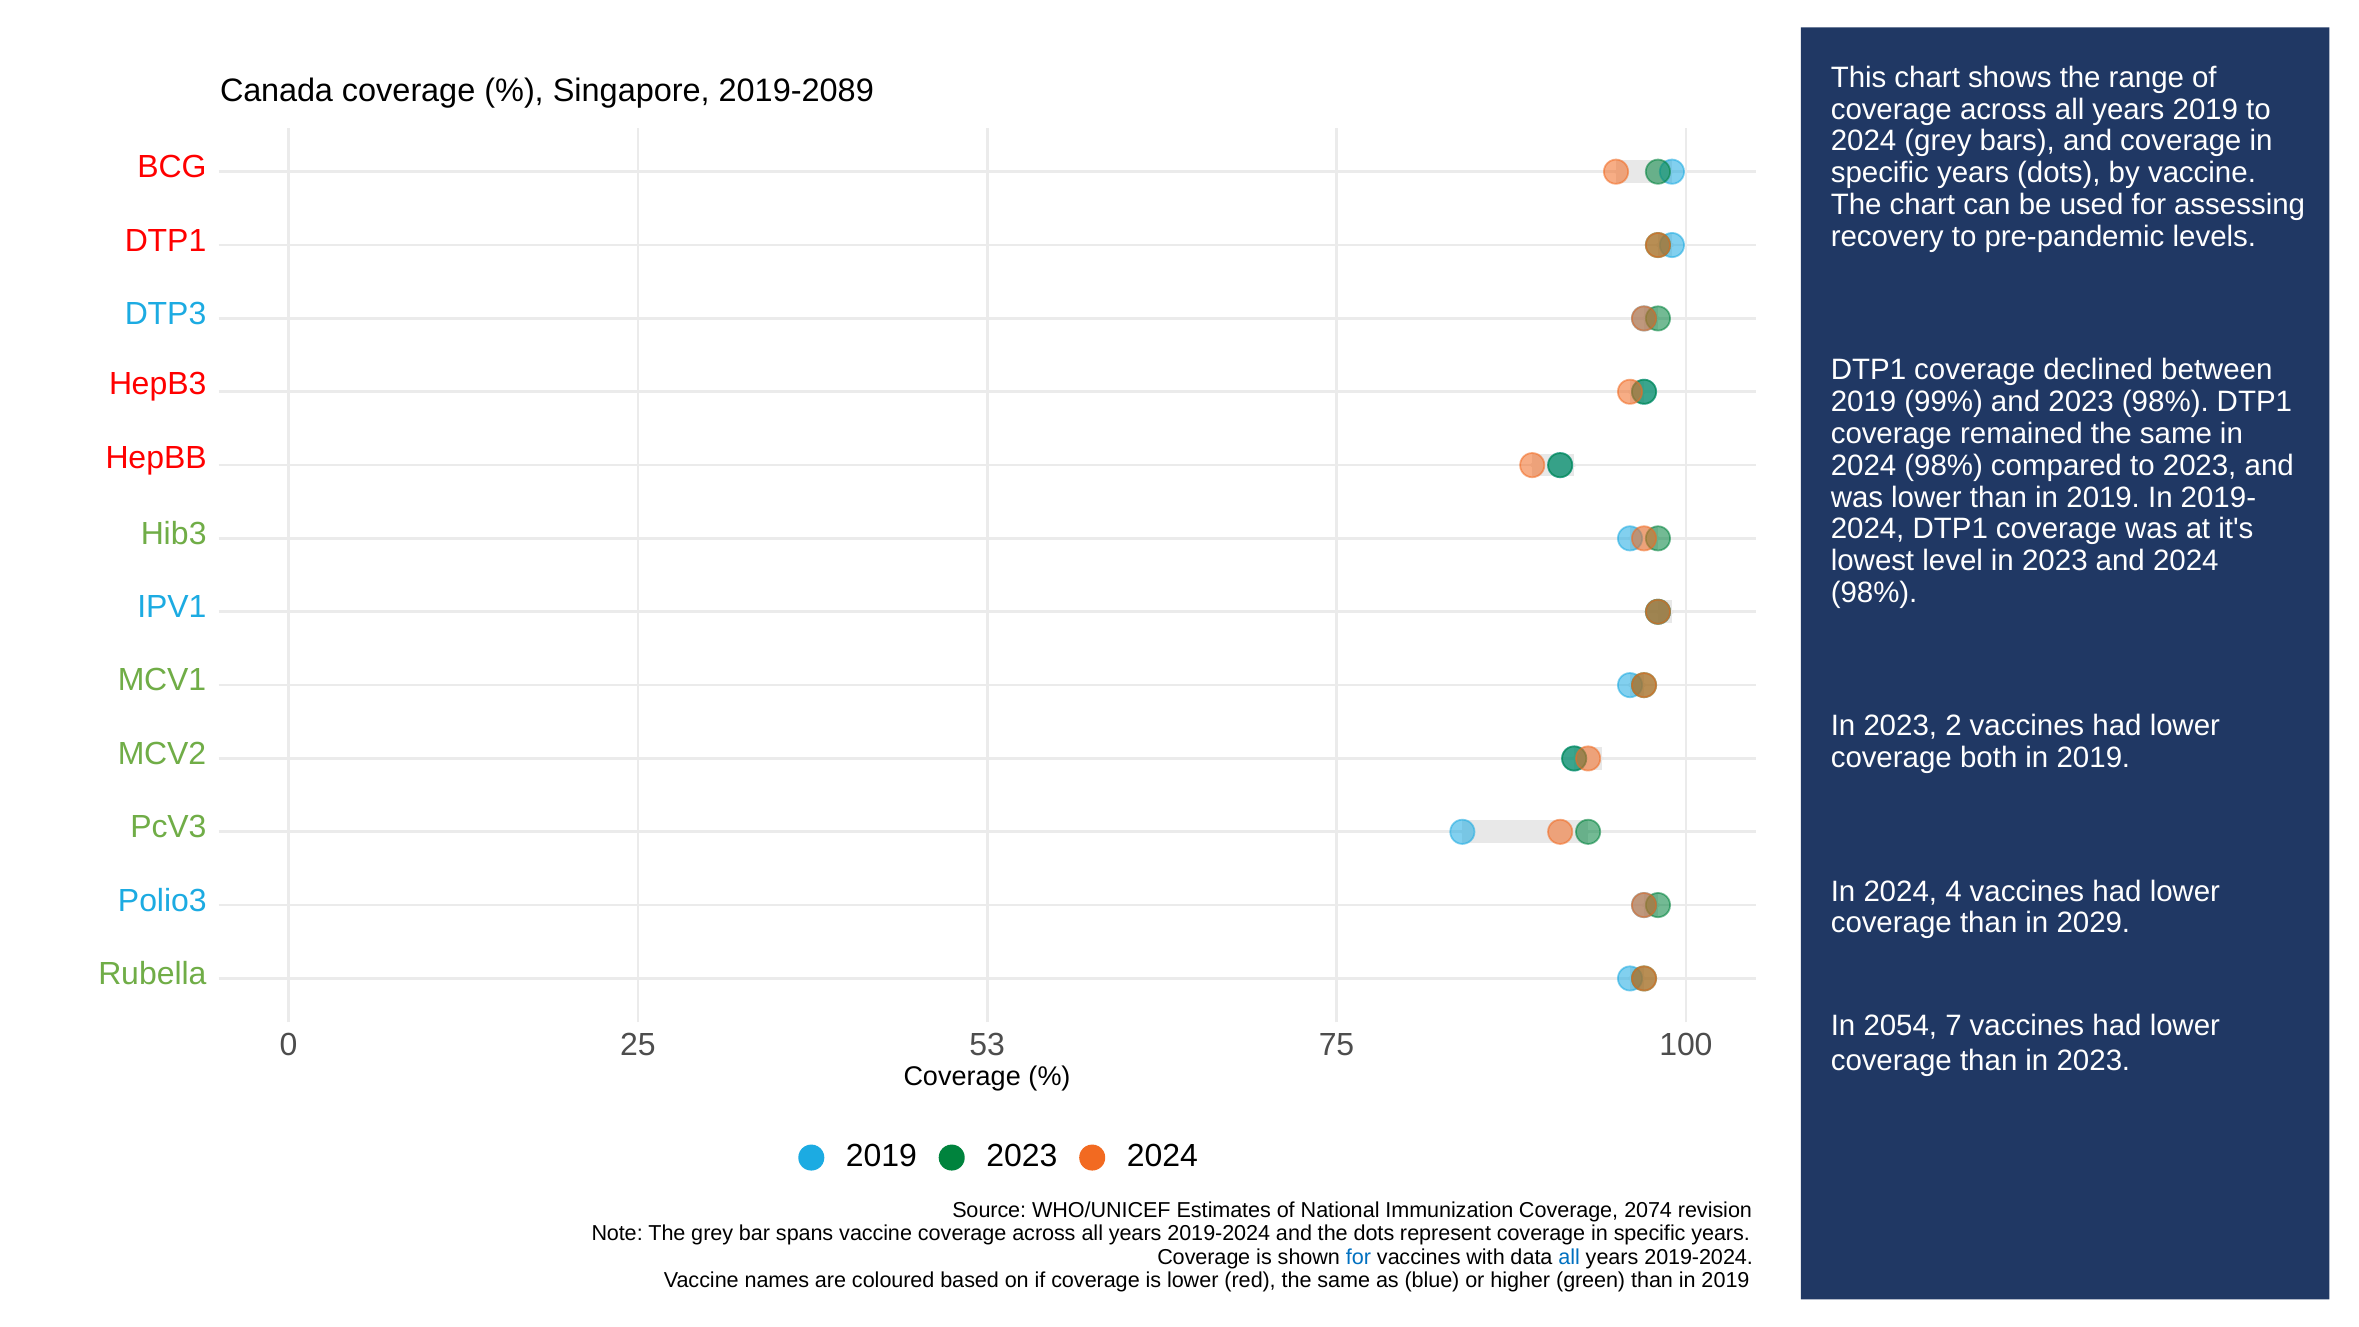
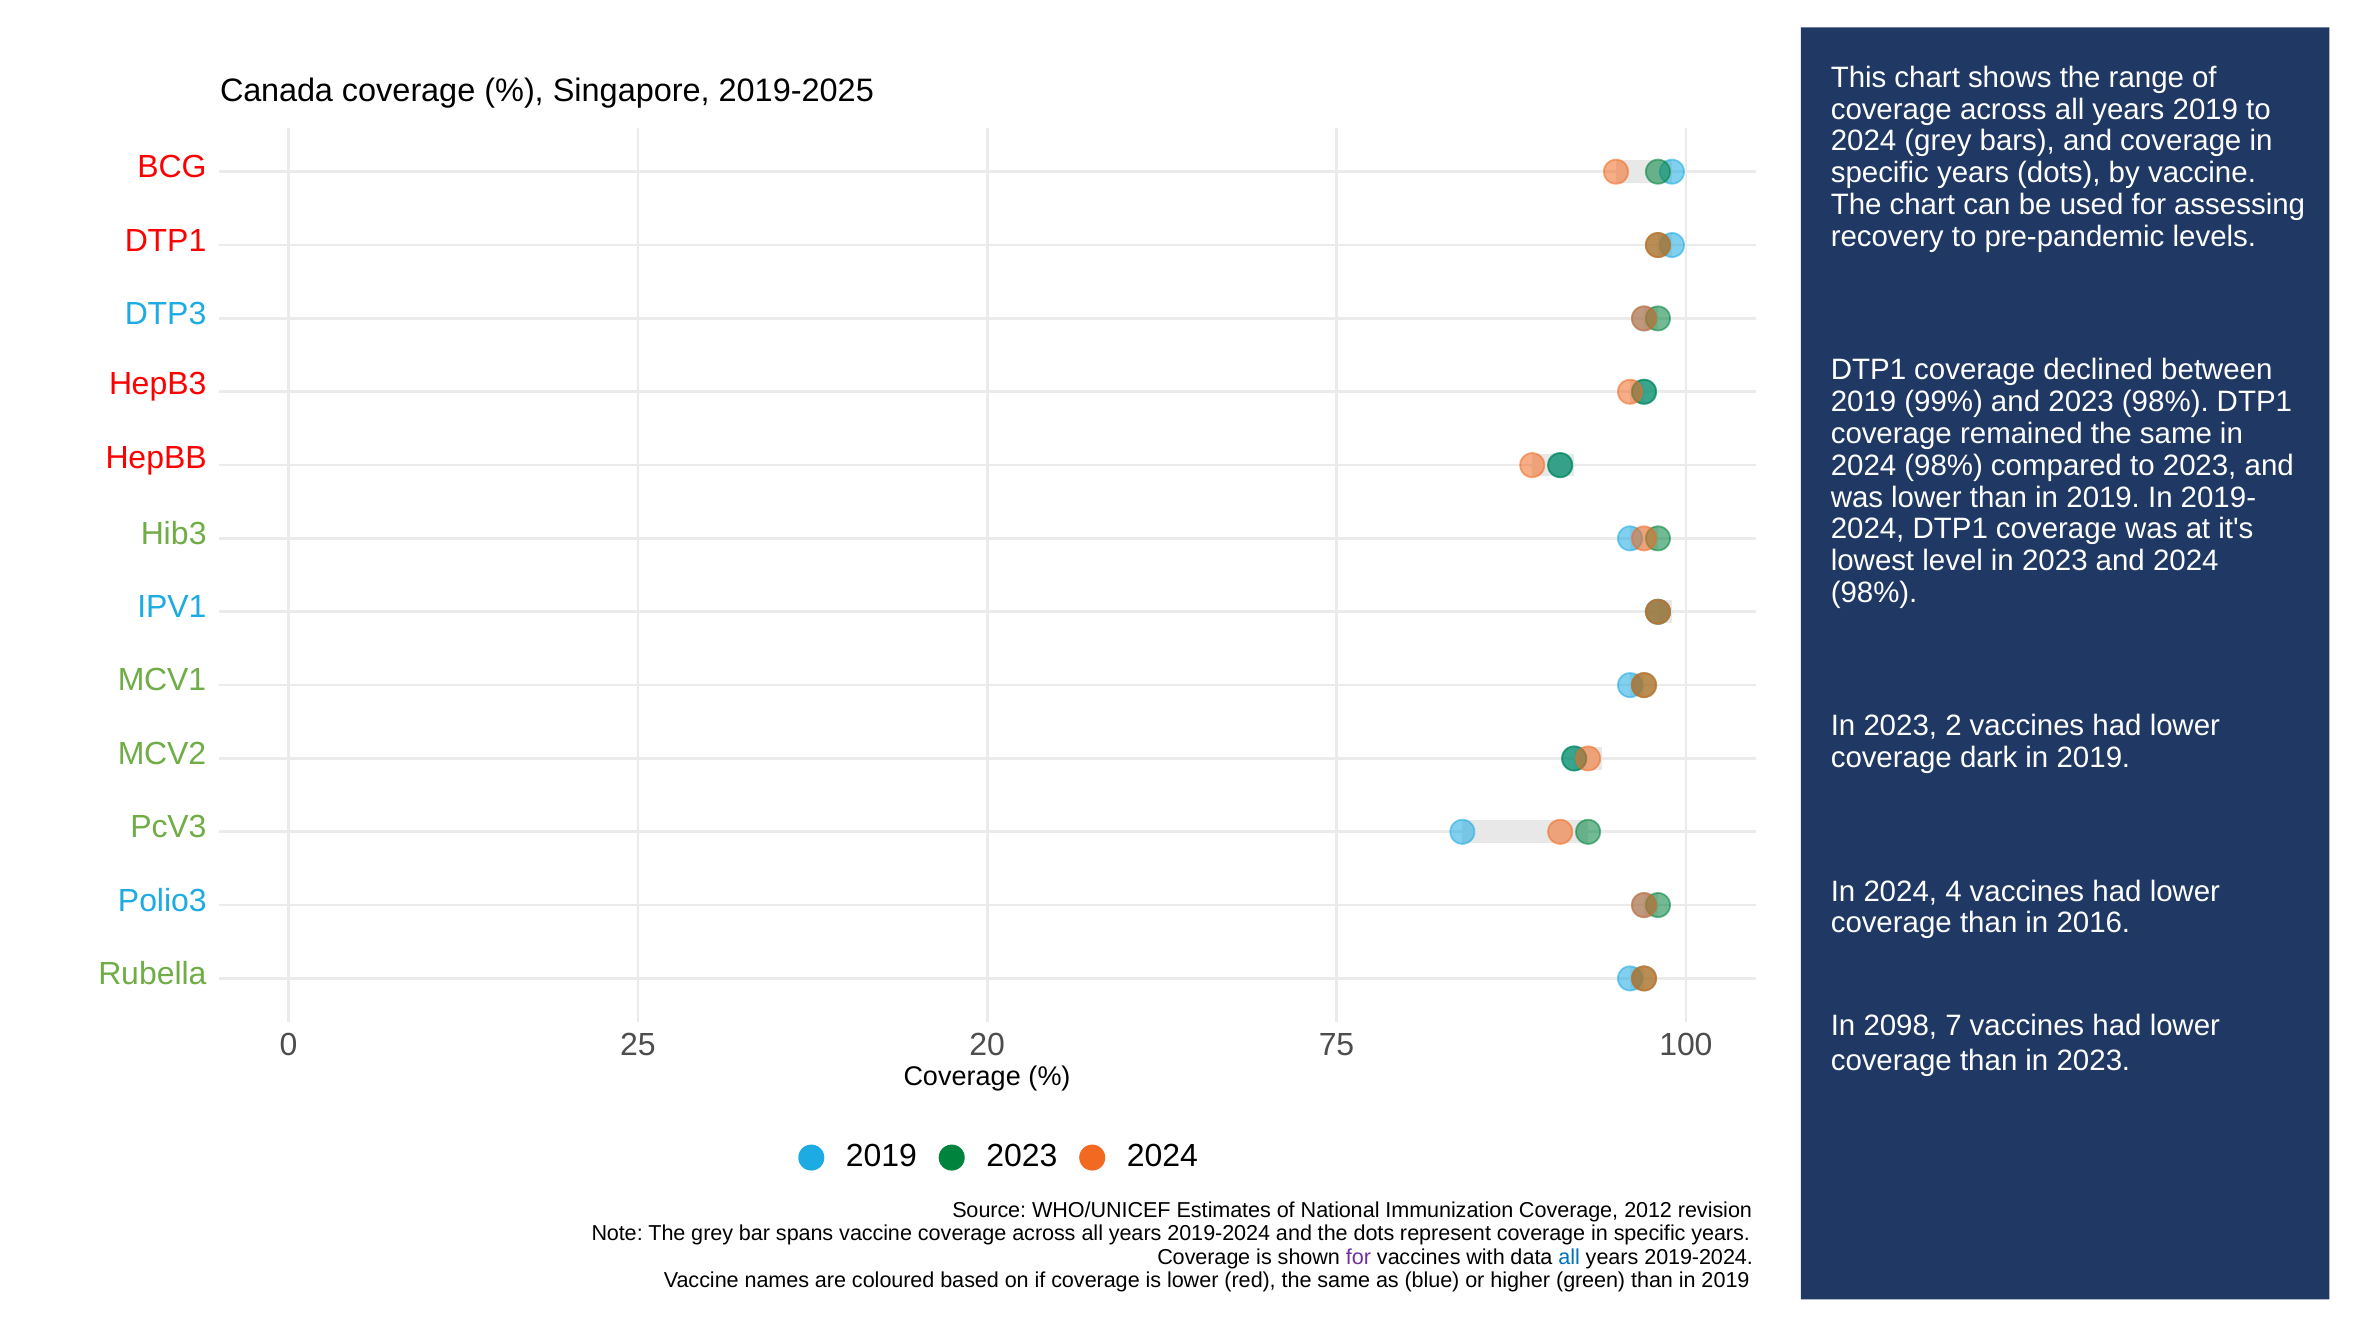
2019-2089: 2019-2089 -> 2019-2025
both: both -> dark
2029: 2029 -> 2016
2054: 2054 -> 2098
53: 53 -> 20
2074: 2074 -> 2012
for at (1358, 1257) colour: blue -> purple
